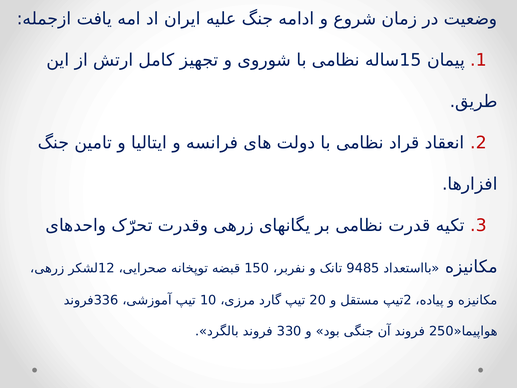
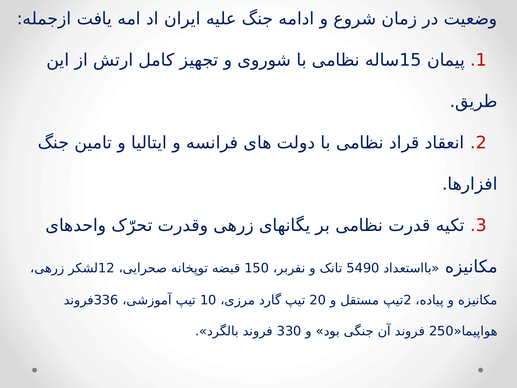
9485: 9485 -> 5490
